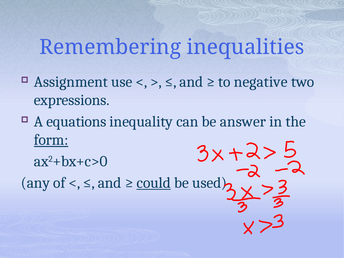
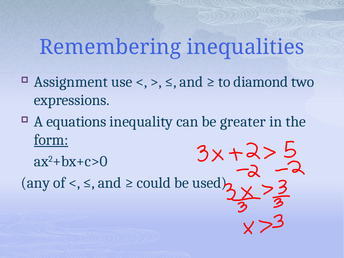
negative: negative -> diamond
answer: answer -> greater
could underline: present -> none
